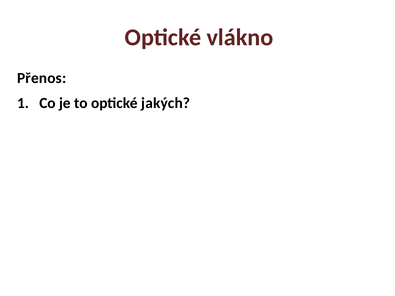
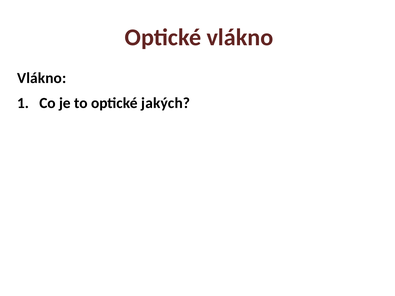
Přenos at (42, 78): Přenos -> Vlákno
